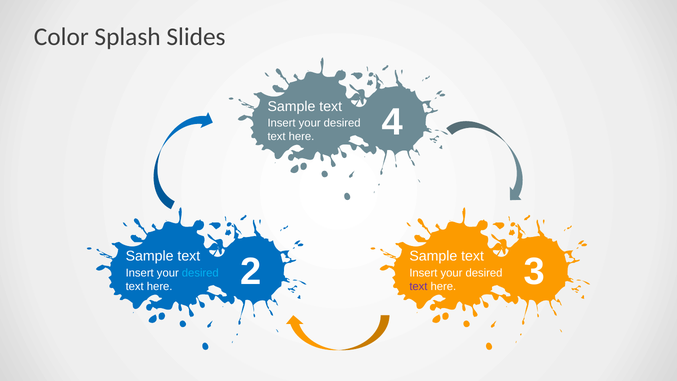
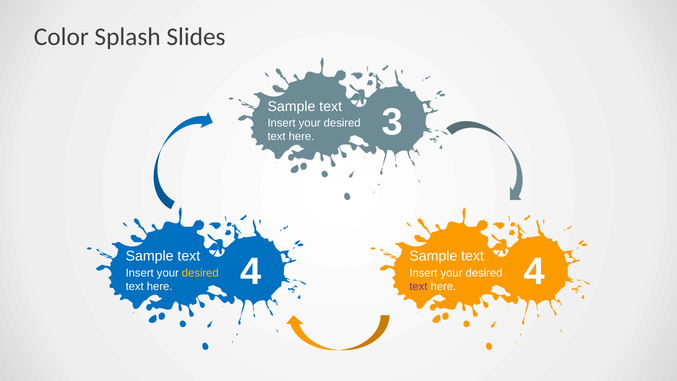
4: 4 -> 3
2 at (251, 272): 2 -> 4
3 at (534, 272): 3 -> 4
desired at (200, 273) colour: light blue -> yellow
